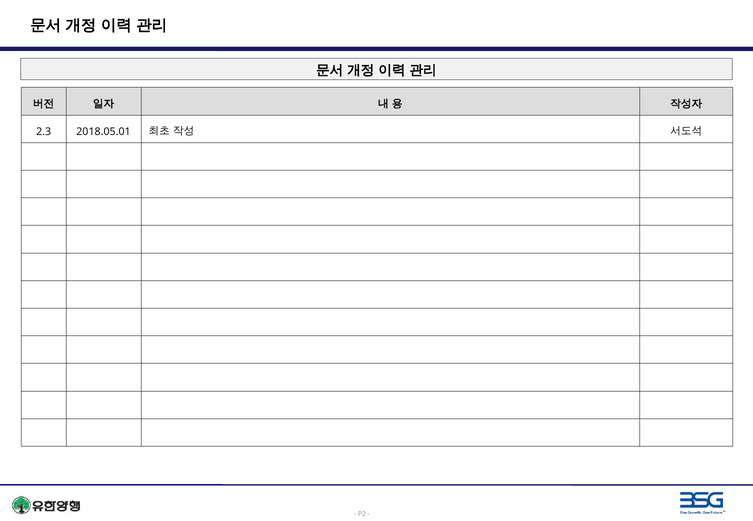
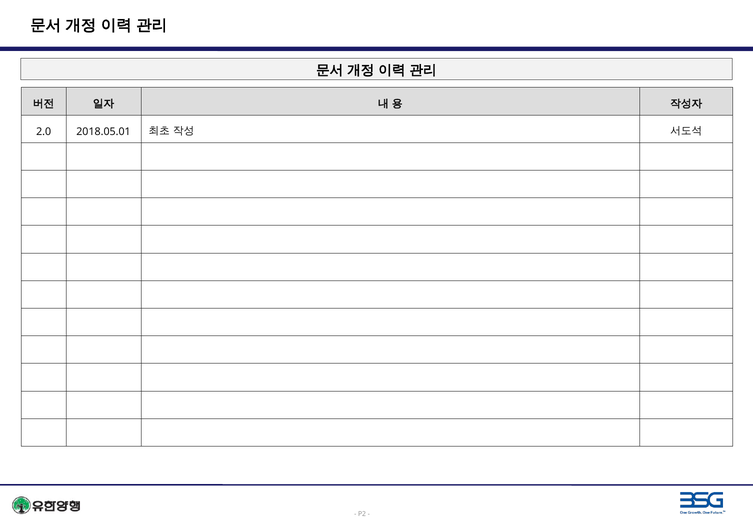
2.3: 2.3 -> 2.0
